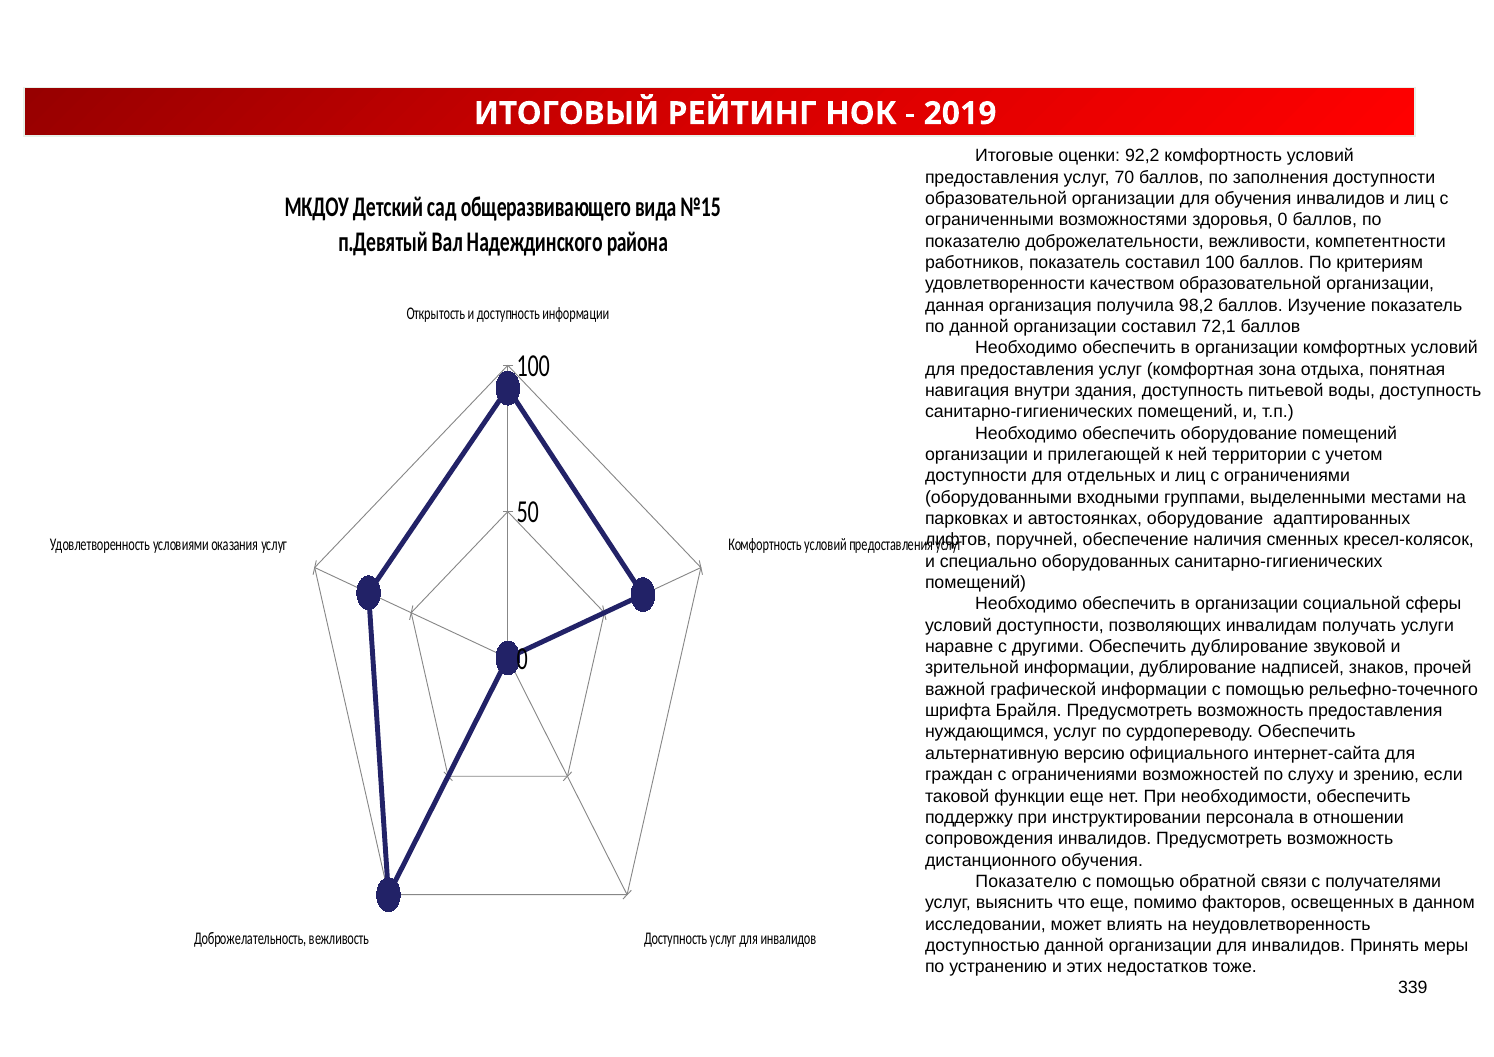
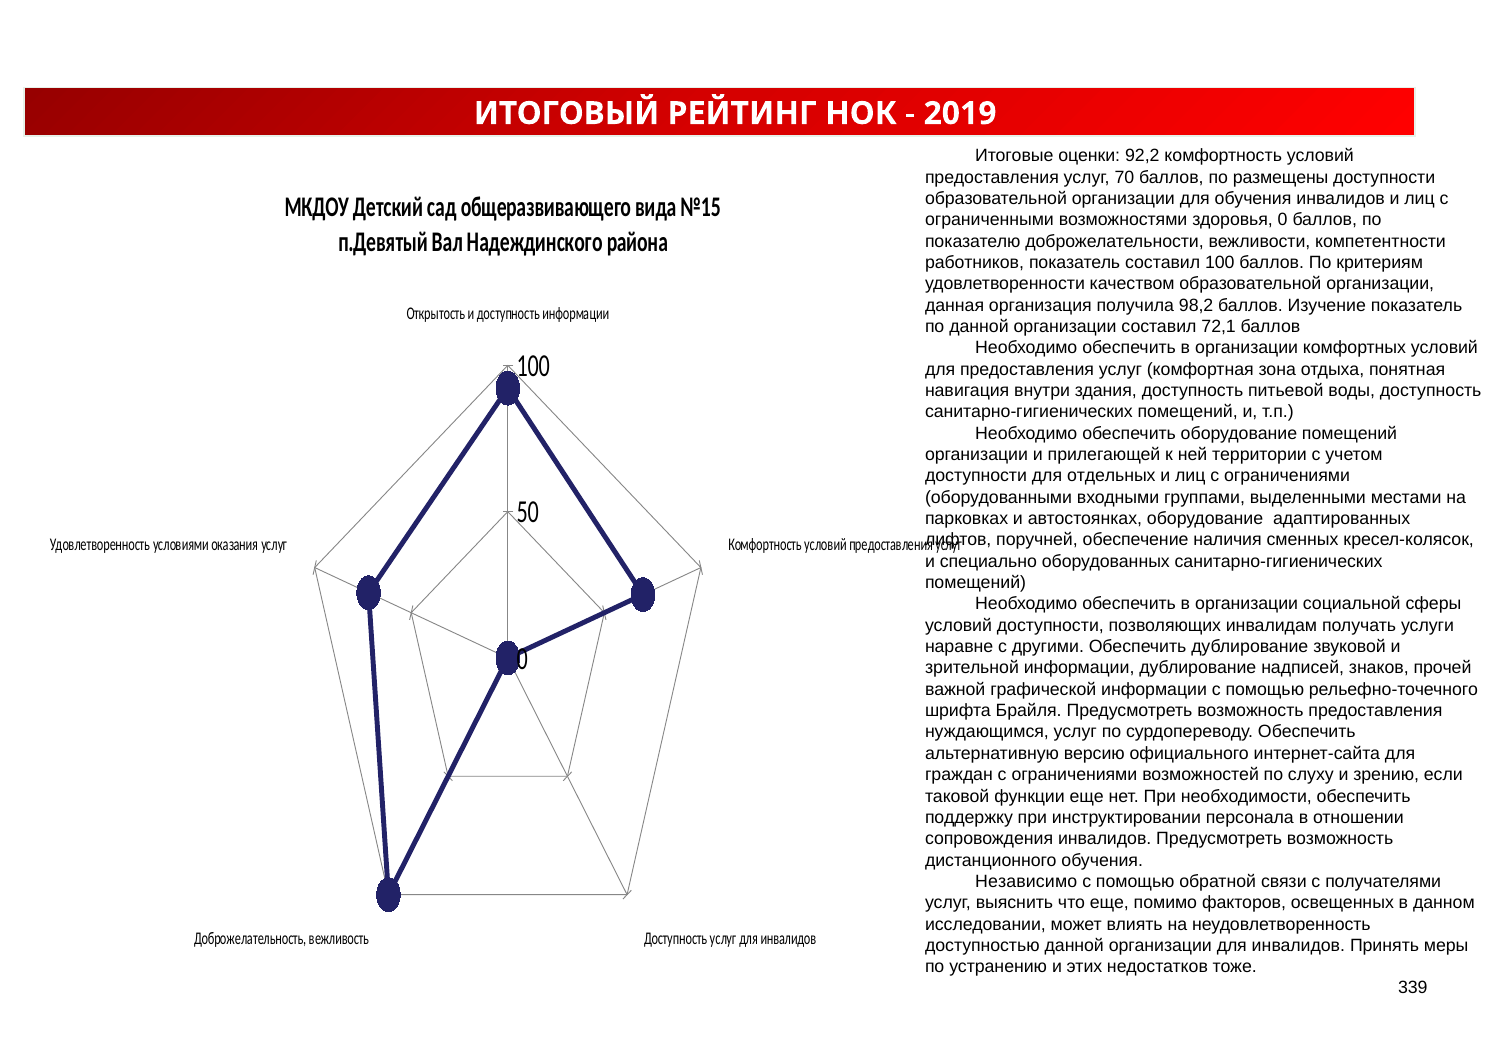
заполнения: заполнения -> размещены
Показателю at (1026, 881): Показателю -> Независимо
